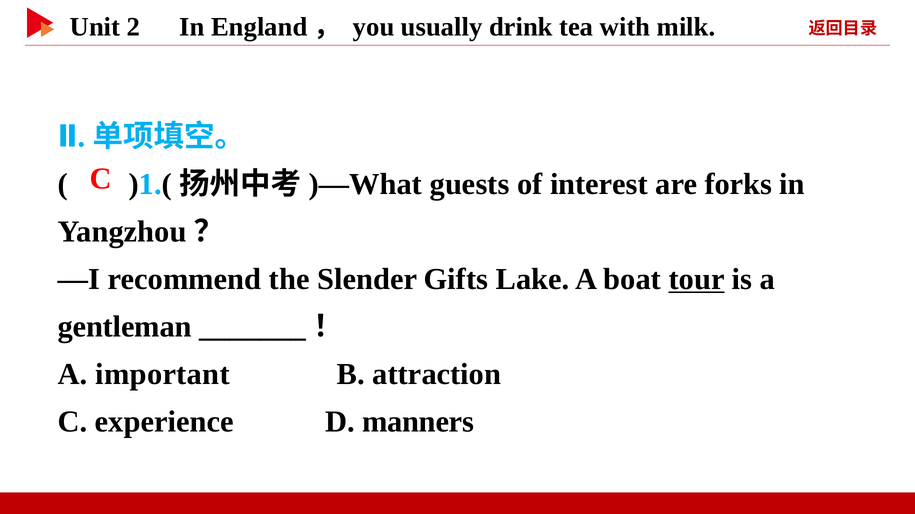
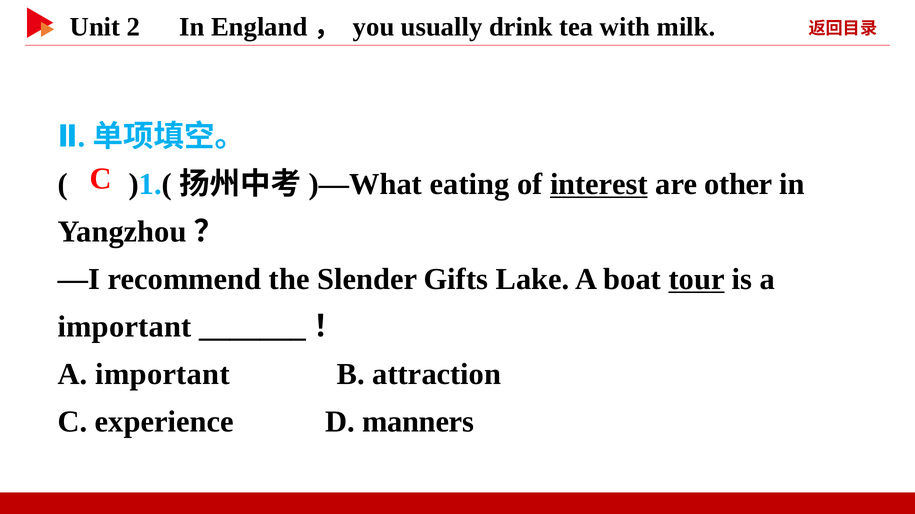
guests: guests -> eating
interest underline: none -> present
forks: forks -> other
gentleman at (125, 327): gentleman -> important
